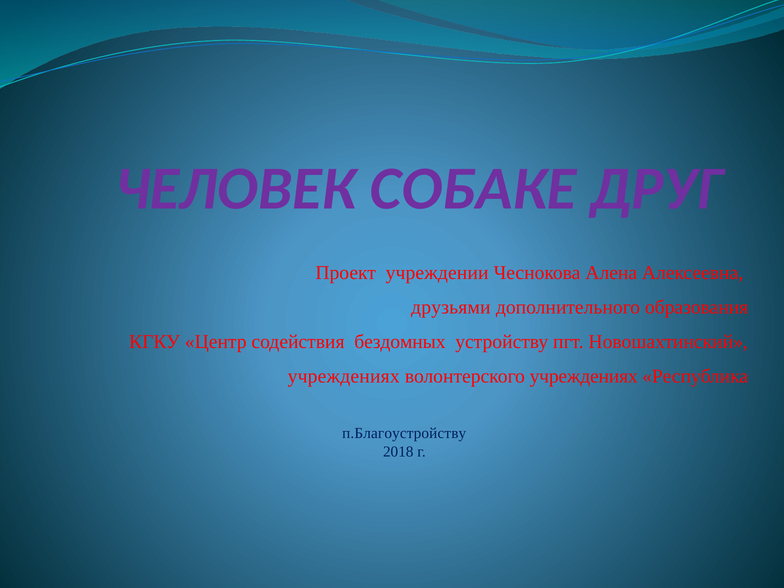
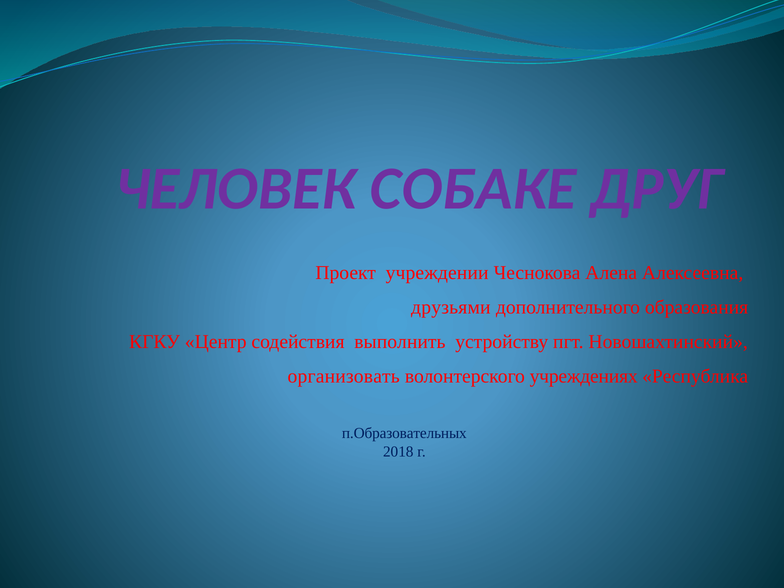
бездомных: бездомных -> выполнить
учреждениях at (344, 376): учреждениях -> организовать
п.Благоустройству: п.Благоустройству -> п.Образовательных
